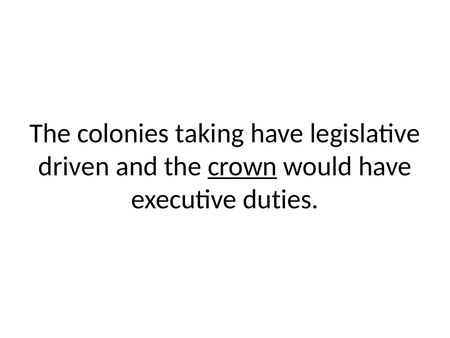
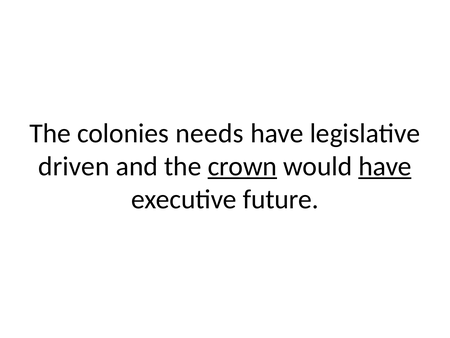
taking: taking -> needs
have at (385, 166) underline: none -> present
duties: duties -> future
